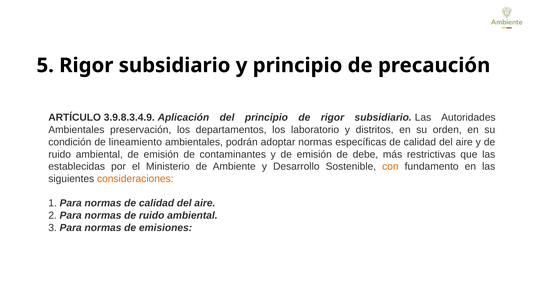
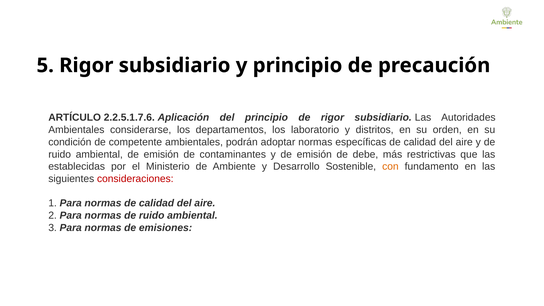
3.9.8.3.4.9: 3.9.8.3.4.9 -> 2.2.5.1.7.6
preservación: preservación -> considerarse
lineamiento: lineamiento -> competente
consideraciones colour: orange -> red
